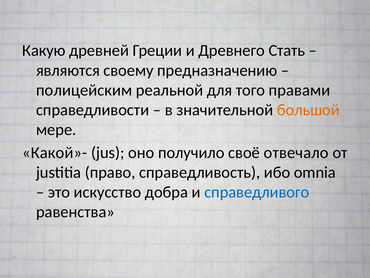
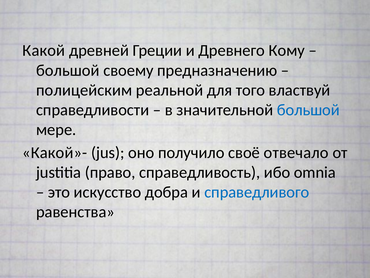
Какую: Какую -> Какой
Стать: Стать -> Кому
являются at (68, 70): являются -> большой
правами: правами -> властвуй
большой at (308, 110) colour: orange -> blue
